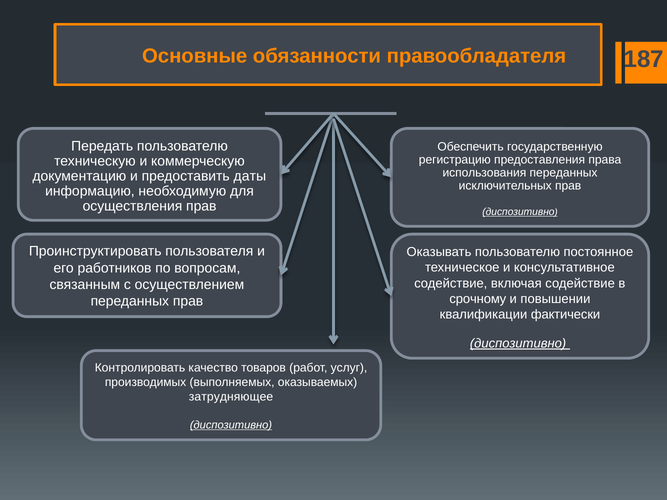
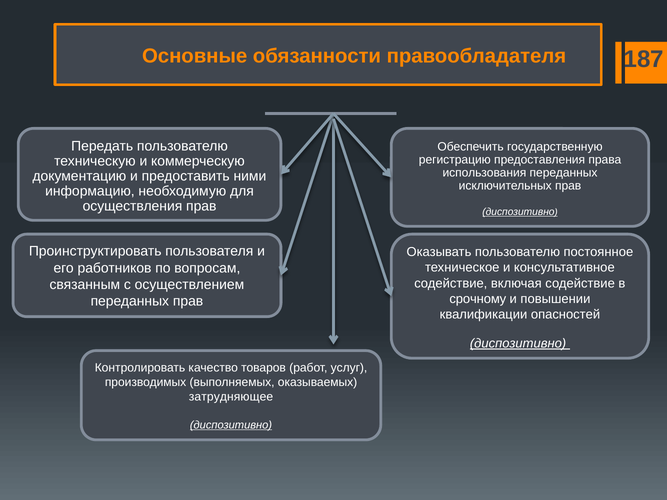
даты: даты -> ними
фактически: фактически -> опасностей
